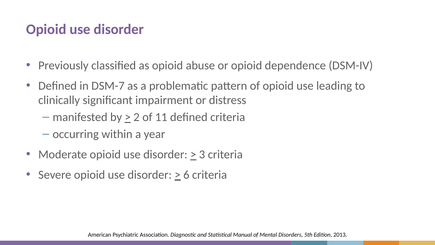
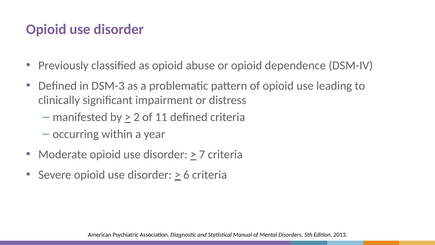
DSM-7: DSM-7 -> DSM-3
3: 3 -> 7
